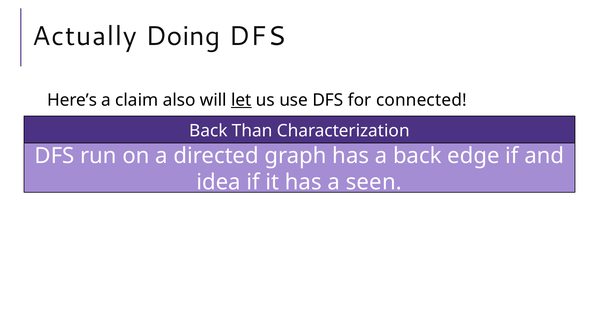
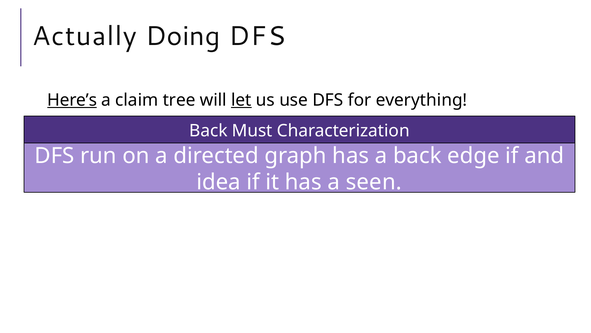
Here’s underline: none -> present
also: also -> tree
connected: connected -> everything
Than: Than -> Must
